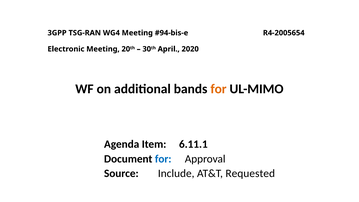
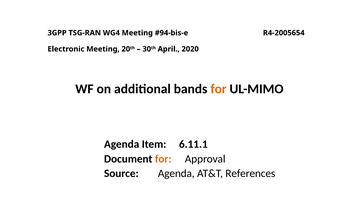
for at (163, 159) colour: blue -> orange
Source Include: Include -> Agenda
Requested: Requested -> References
